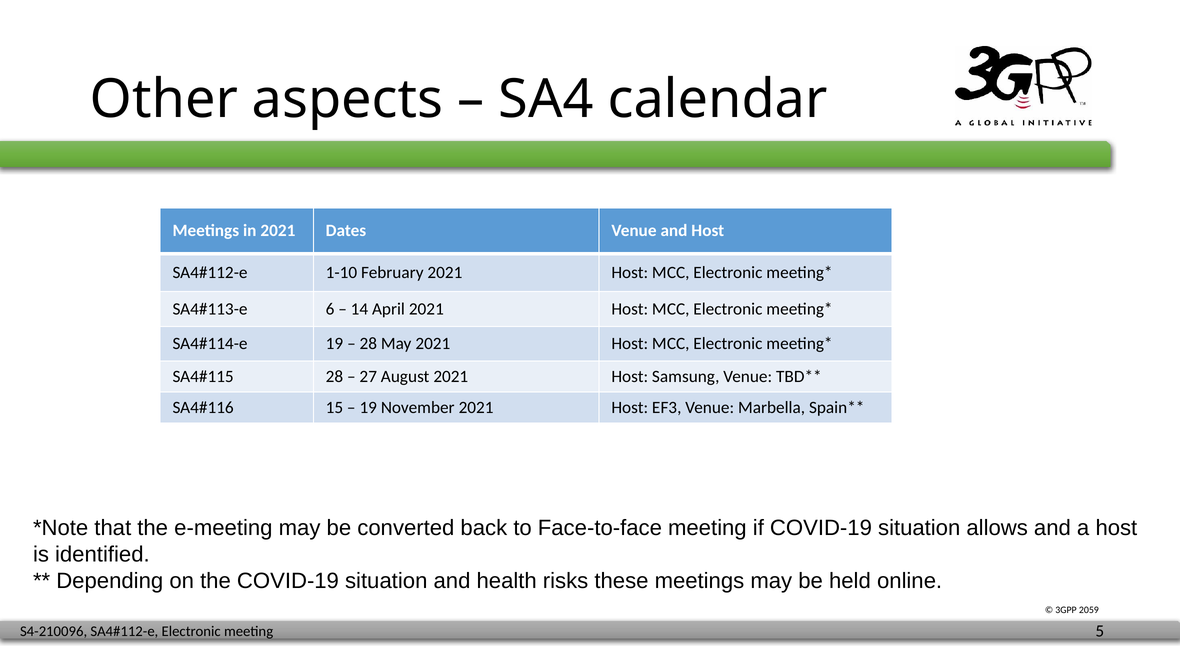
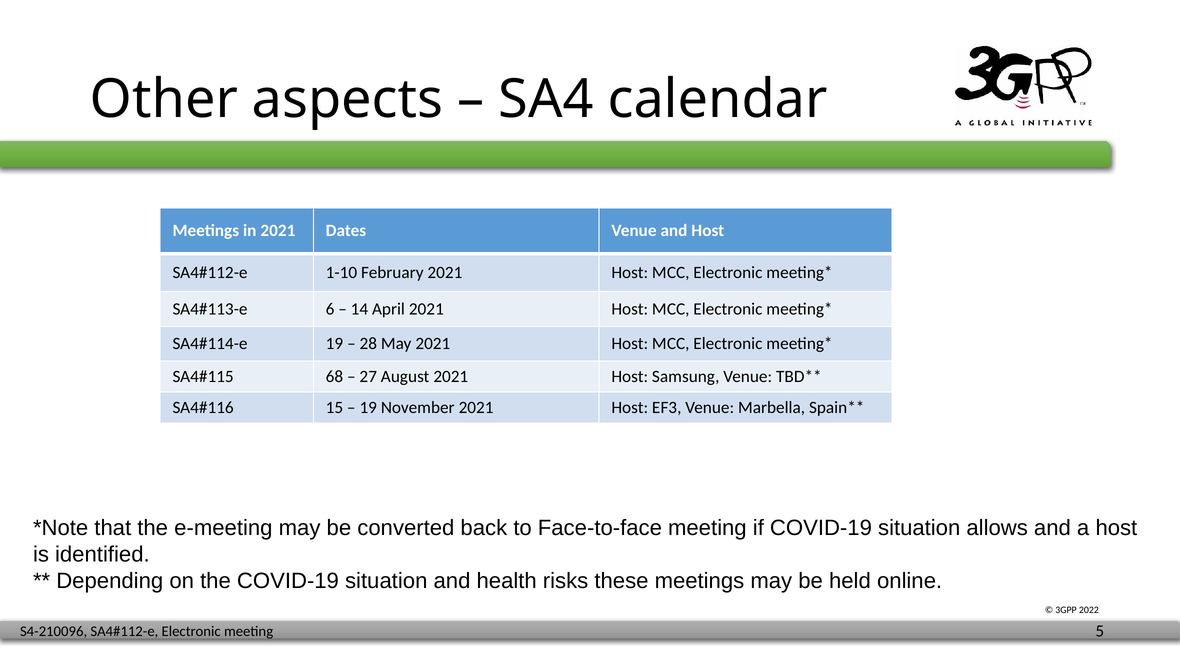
28 at (334, 376): 28 -> 68
2059: 2059 -> 2022
